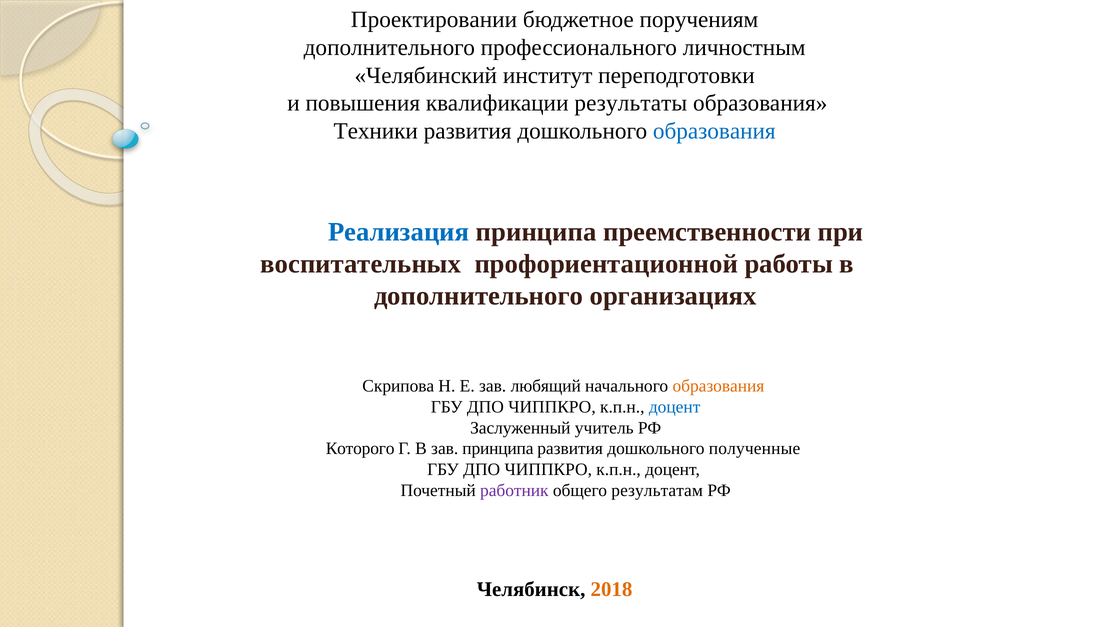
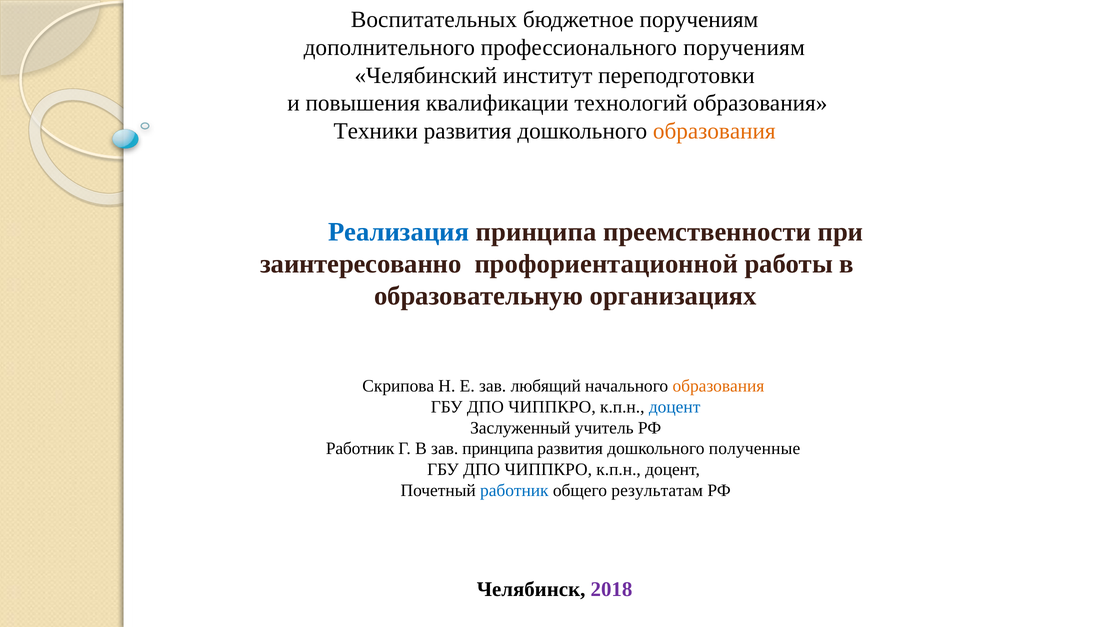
Проектировании: Проектировании -> Воспитательных
профессионального личностным: личностным -> поручениям
результаты: результаты -> технологий
образования at (714, 131) colour: blue -> orange
воспитательных: воспитательных -> заинтересованно
дополнительного at (479, 296): дополнительного -> образовательную
Которого at (360, 449): Которого -> Работник
работник at (514, 491) colour: purple -> blue
2018 colour: orange -> purple
